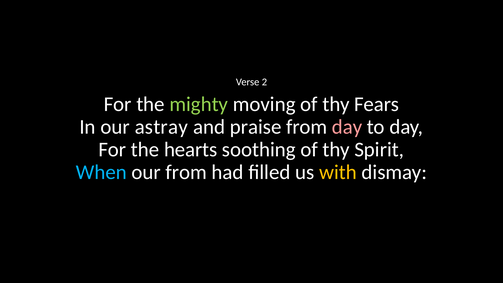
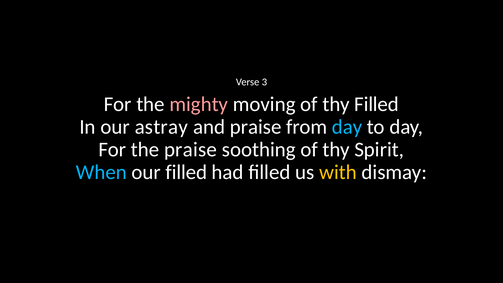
2: 2 -> 3
mighty colour: light green -> pink
thy Fears: Fears -> Filled
day at (347, 127) colour: pink -> light blue
the hearts: hearts -> praise
our from: from -> filled
